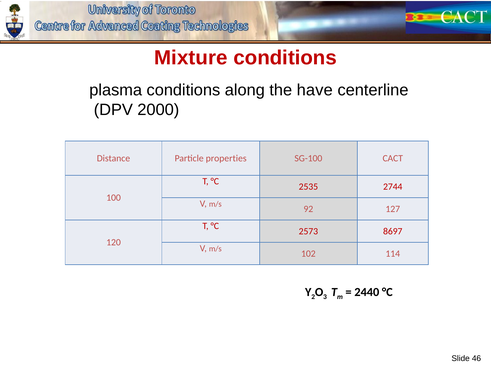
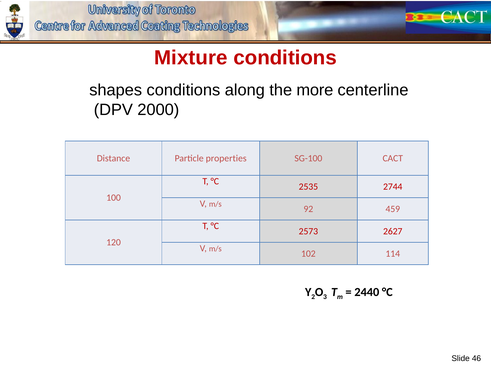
plasma: plasma -> shapes
have: have -> more
127: 127 -> 459
8697: 8697 -> 2627
